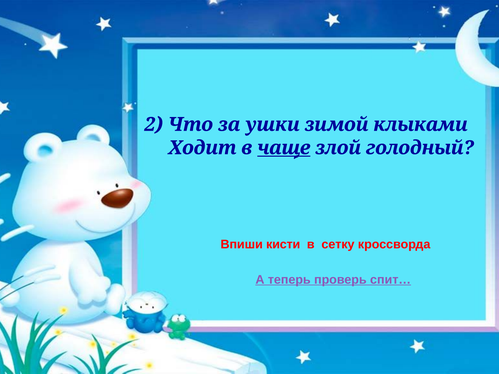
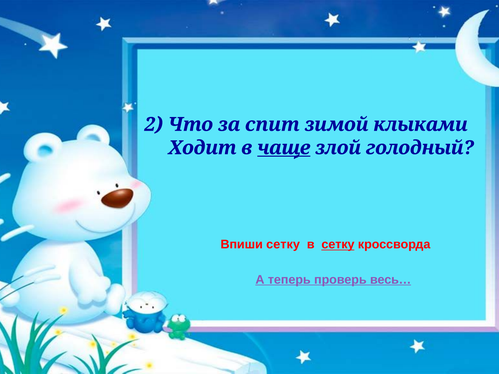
ушки: ушки -> спит
Впиши кисти: кисти -> сетку
сетку at (338, 245) underline: none -> present
спит…: спит… -> весь…
